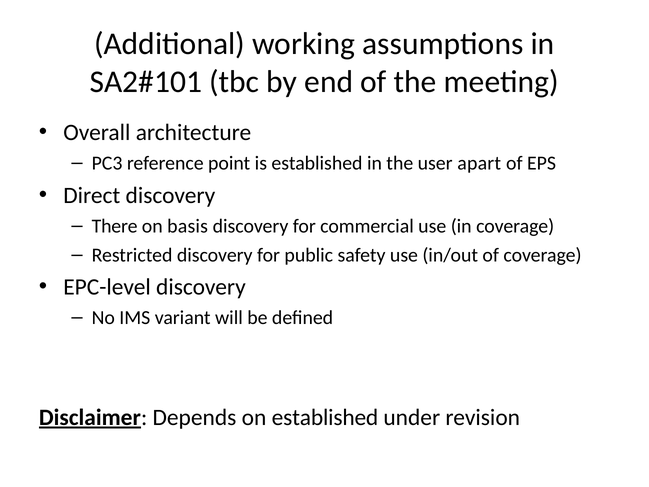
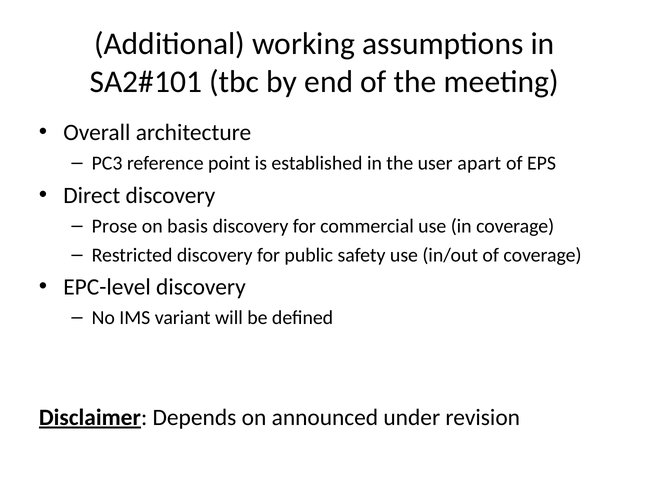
There: There -> Prose
on established: established -> announced
